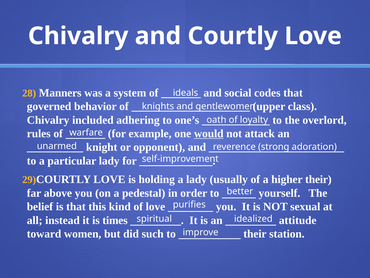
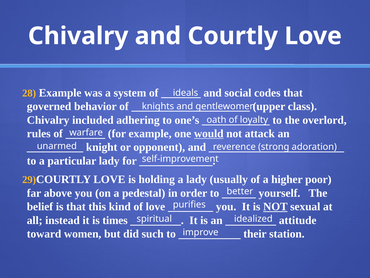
Manners at (60, 93): Manners -> Example
higher their: their -> poor
NOT at (275, 206) underline: none -> present
